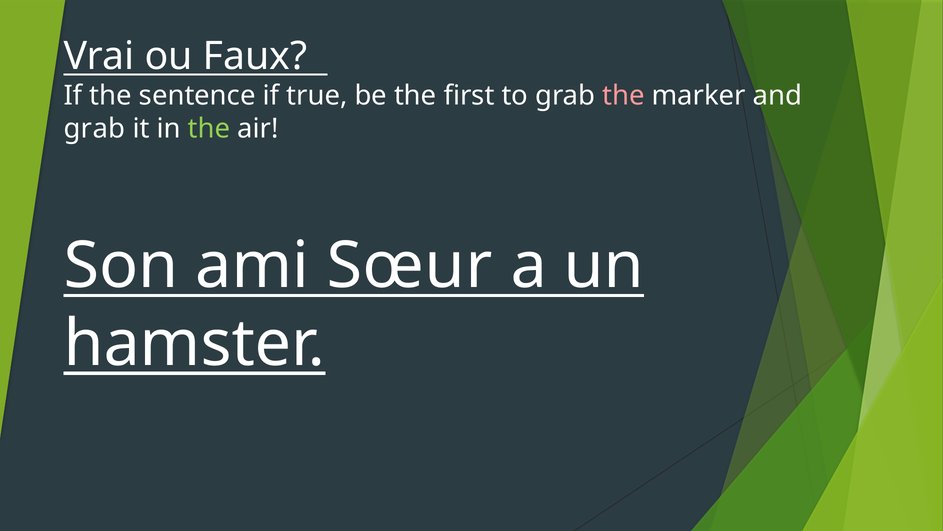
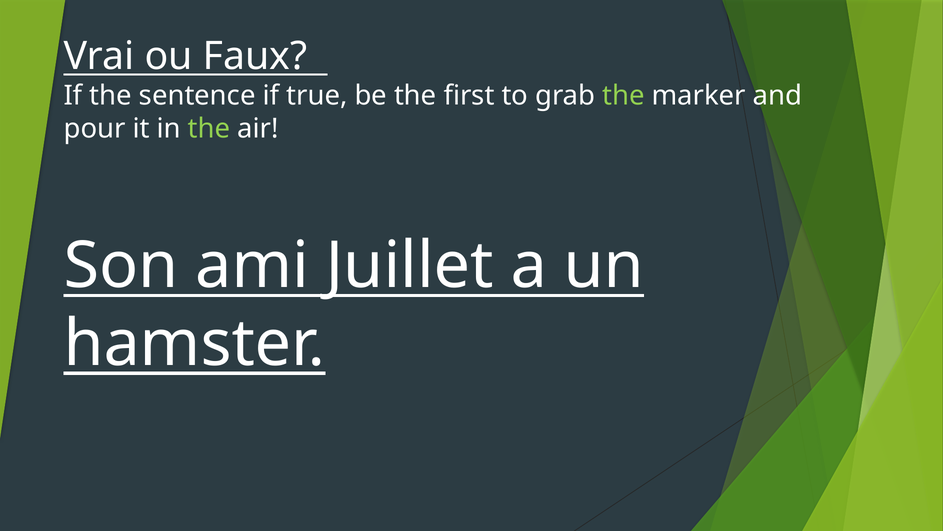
the at (623, 96) colour: pink -> light green
grab at (94, 129): grab -> pour
Sœur: Sœur -> Juillet
